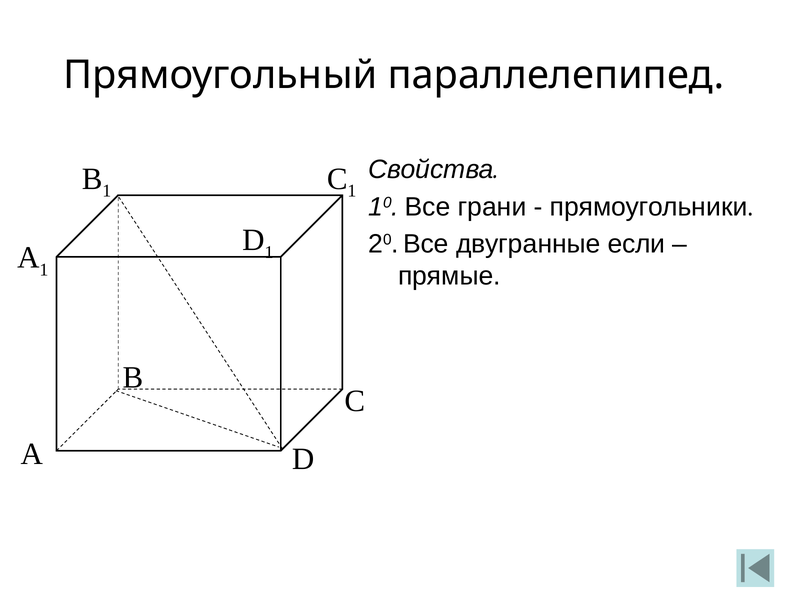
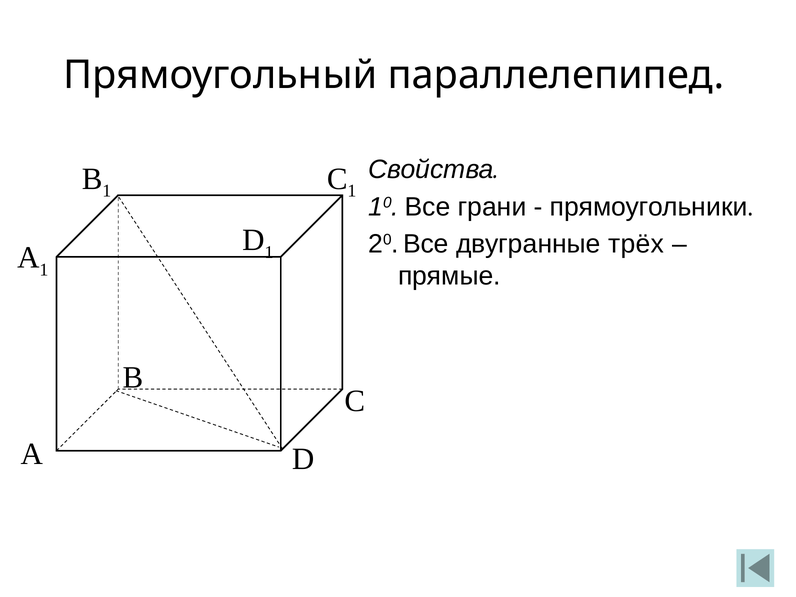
если: если -> трёх
